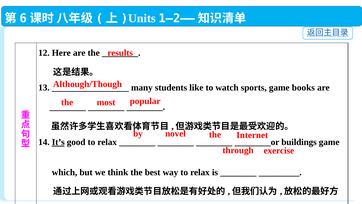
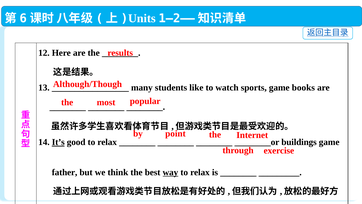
novel: novel -> point
which: which -> father
way underline: none -> present
